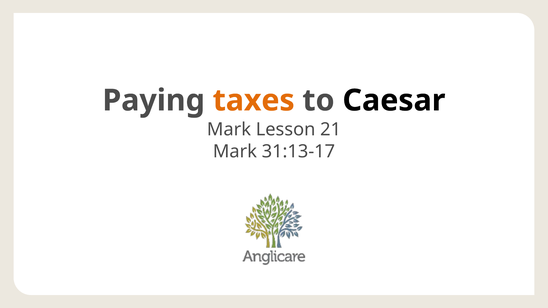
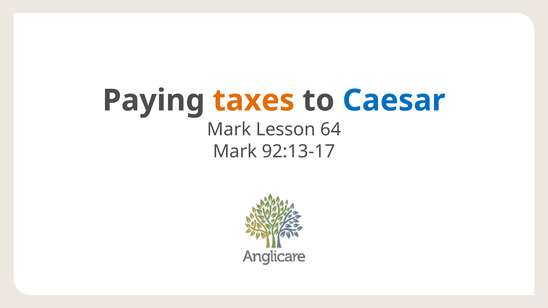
Caesar colour: black -> blue
21: 21 -> 64
31:13-17: 31:13-17 -> 92:13-17
